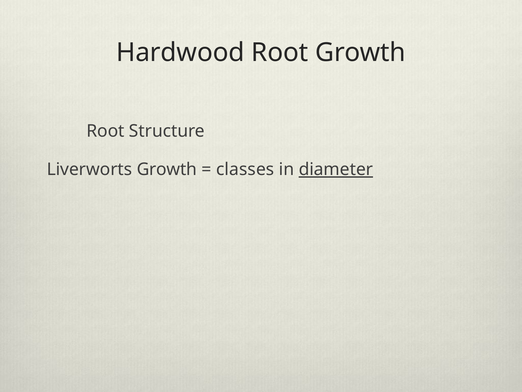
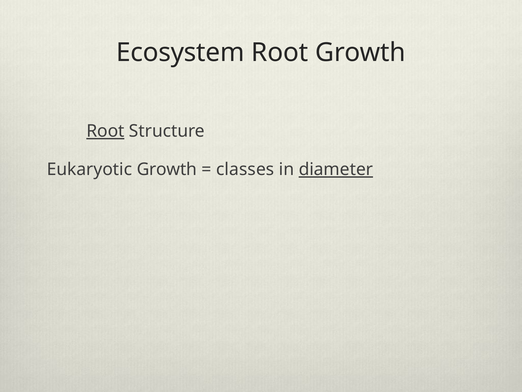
Hardwood: Hardwood -> Ecosystem
Root at (105, 131) underline: none -> present
Liverworts: Liverworts -> Eukaryotic
